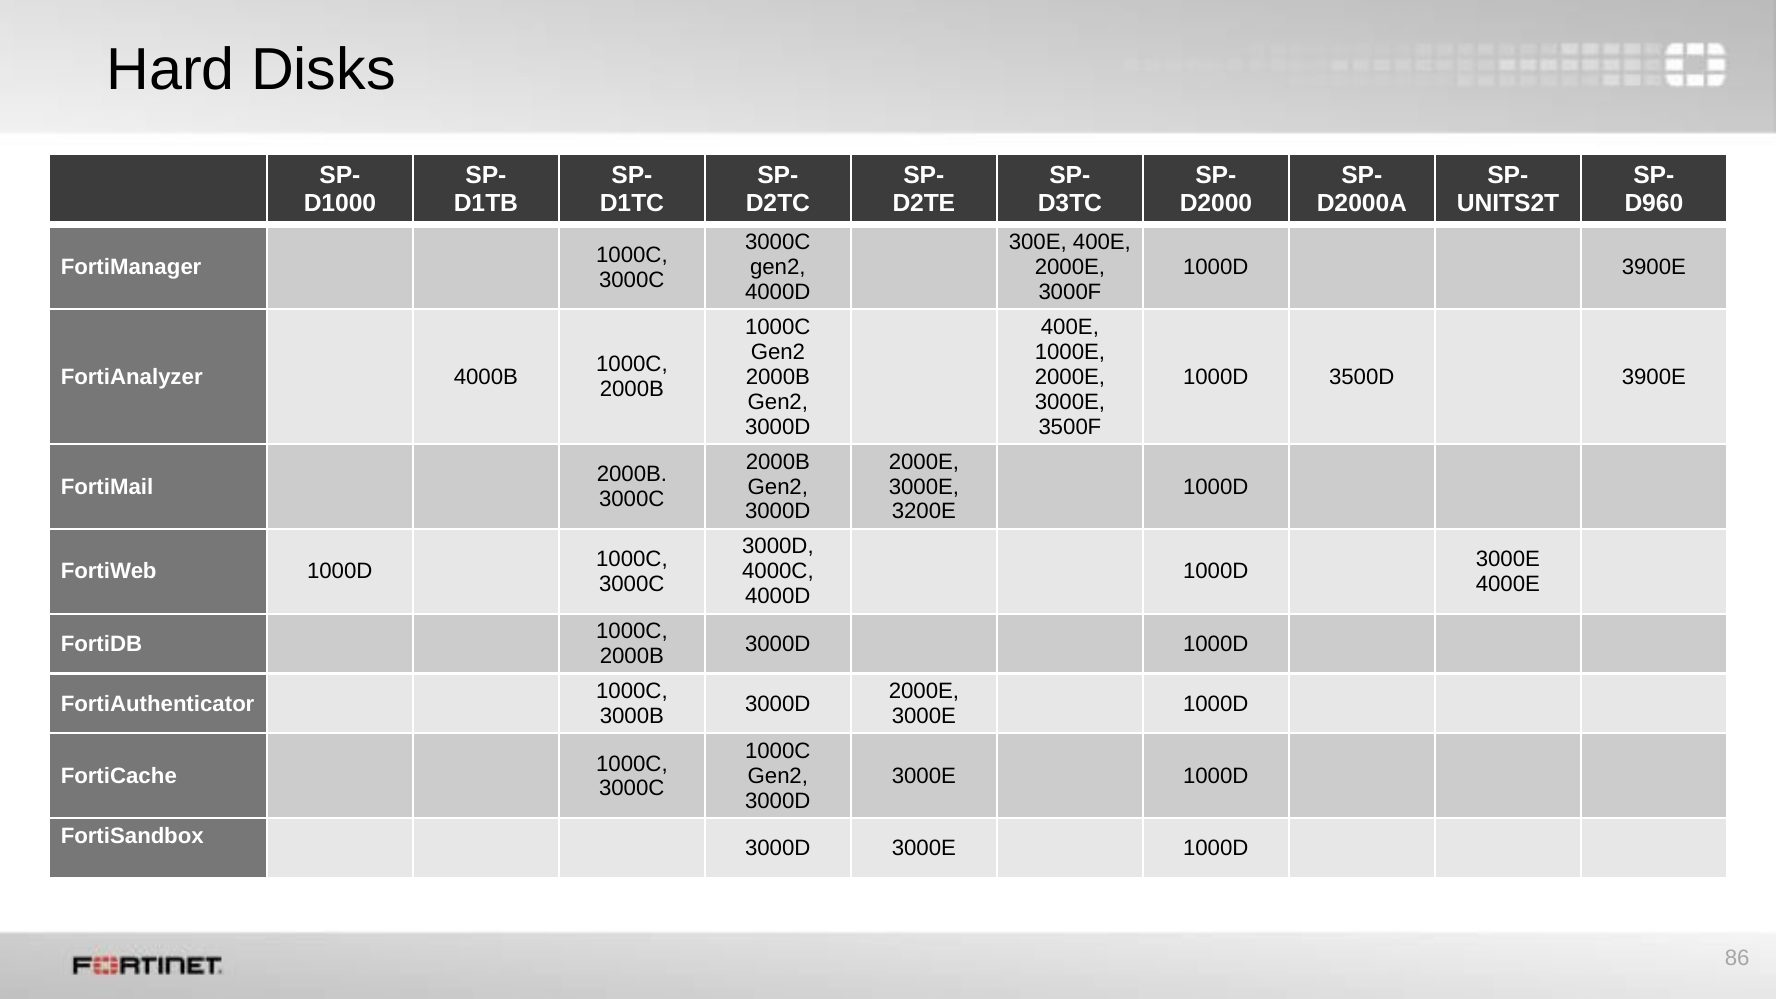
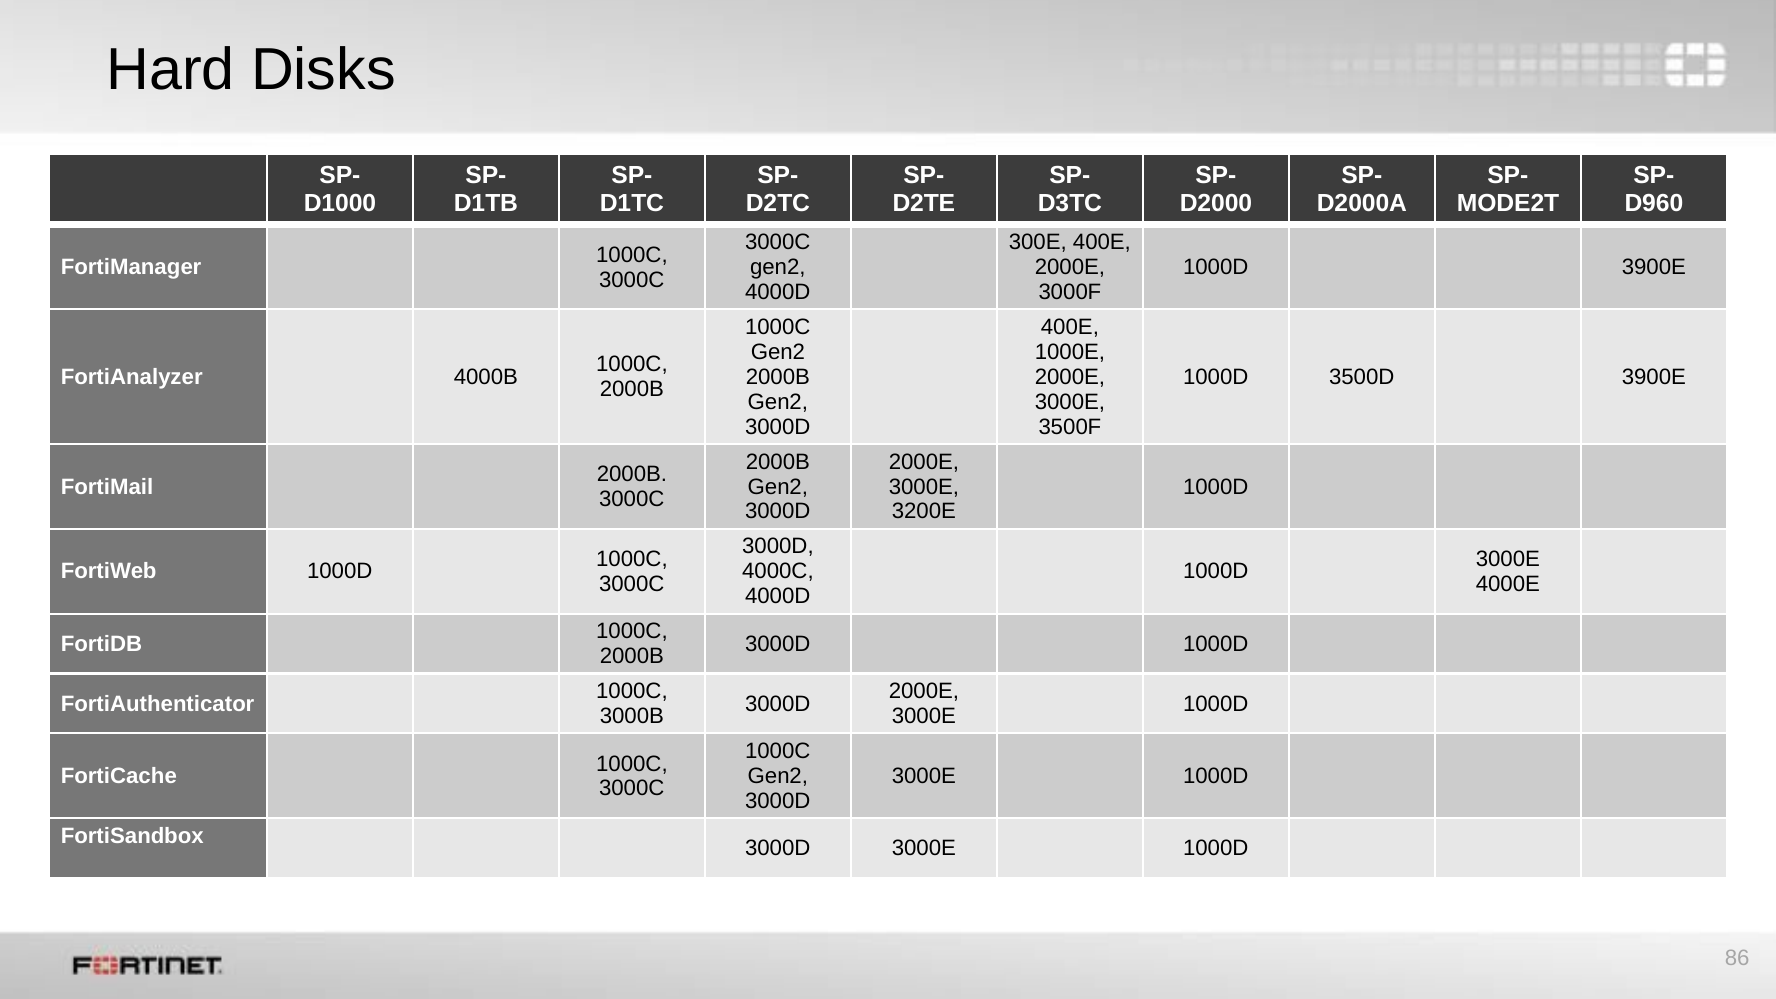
UNITS2T: UNITS2T -> MODE2T
